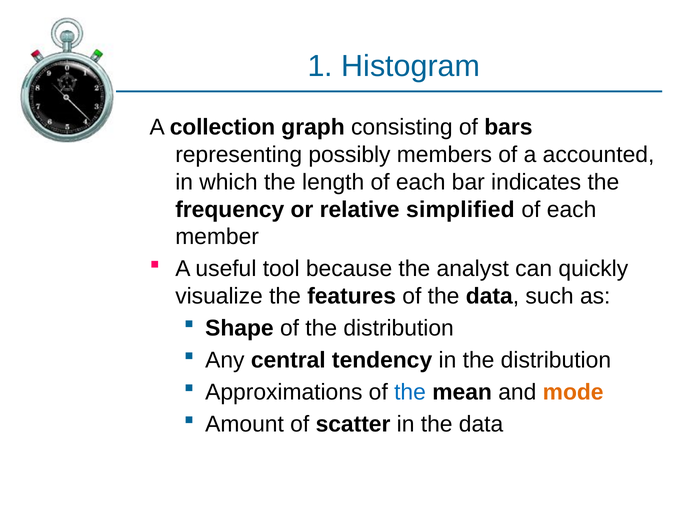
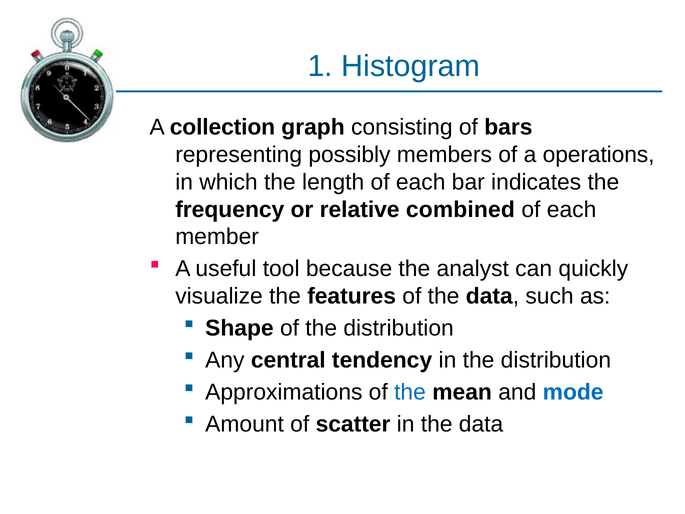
accounted: accounted -> operations
simplified: simplified -> combined
mode colour: orange -> blue
